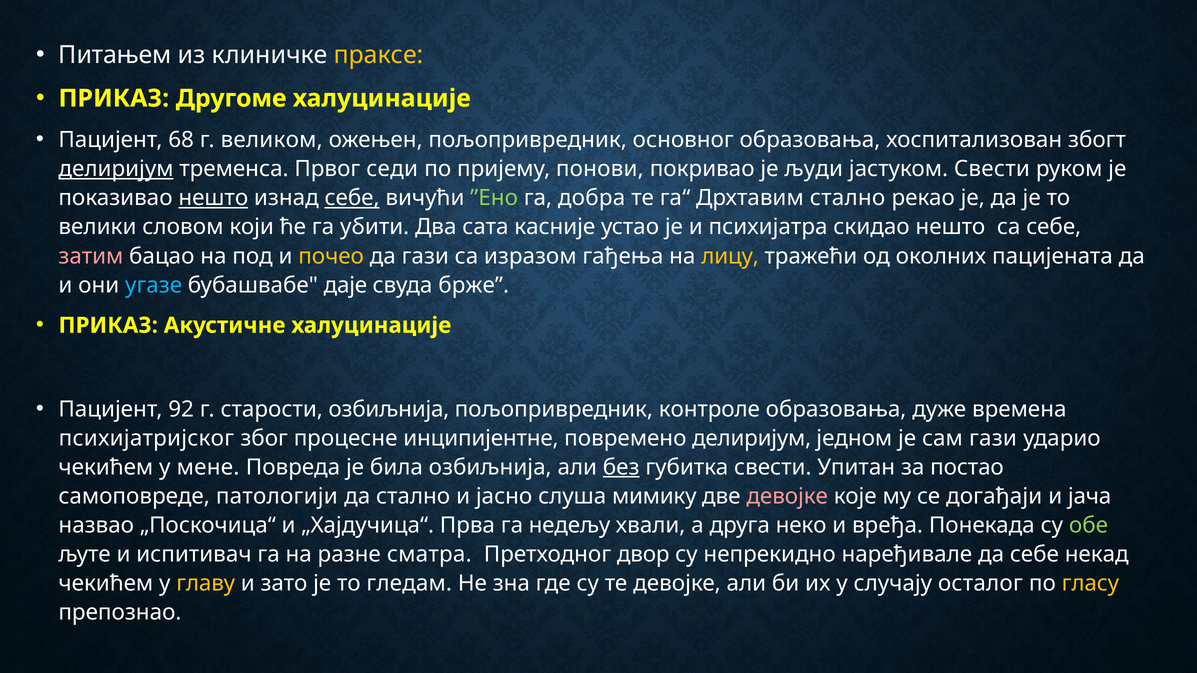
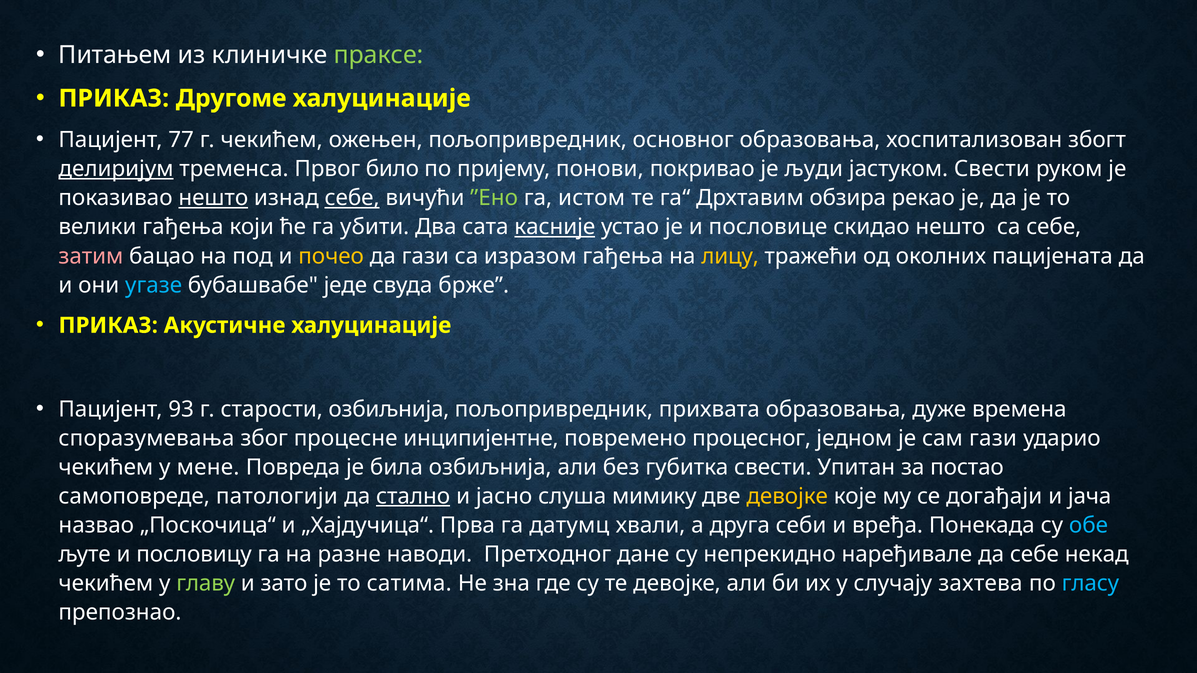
праксе colour: yellow -> light green
68: 68 -> 77
г великом: великом -> чекићем
седи: седи -> било
добра: добра -> истом
Дрхтавим стално: стално -> обзира
велики словом: словом -> гађења
касније underline: none -> present
психијатра: психијатра -> пословице
даје: даје -> једе
92: 92 -> 93
контроле: контроле -> прихвата
психијатријског: психијатријског -> споразумевања
повремено делиријум: делиријум -> процесног
без underline: present -> none
стално at (413, 496) underline: none -> present
девојке at (787, 496) colour: pink -> yellow
недељу: недељу -> датумц
неко: неко -> себи
обе colour: light green -> light blue
испитивач: испитивач -> пословицу
сматра: сматра -> наводи
двор: двор -> дане
главу colour: yellow -> light green
гледам: гледам -> сатима
осталог: осталог -> захтева
гласу colour: yellow -> light blue
